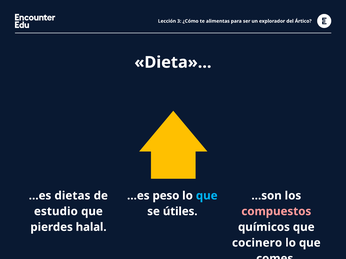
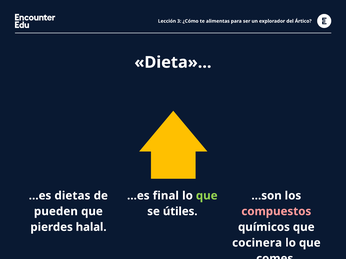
peso: peso -> final
que at (207, 196) colour: light blue -> light green
estudio: estudio -> pueden
cocinero: cocinero -> cocinera
